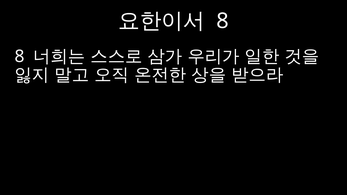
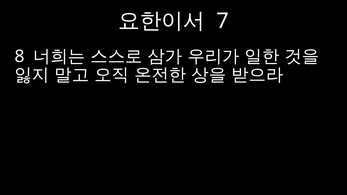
8 at (223, 21): 8 -> 7
